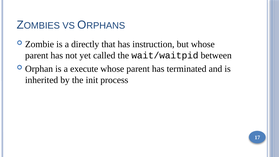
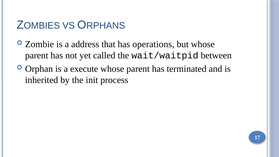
directly: directly -> address
instruction: instruction -> operations
